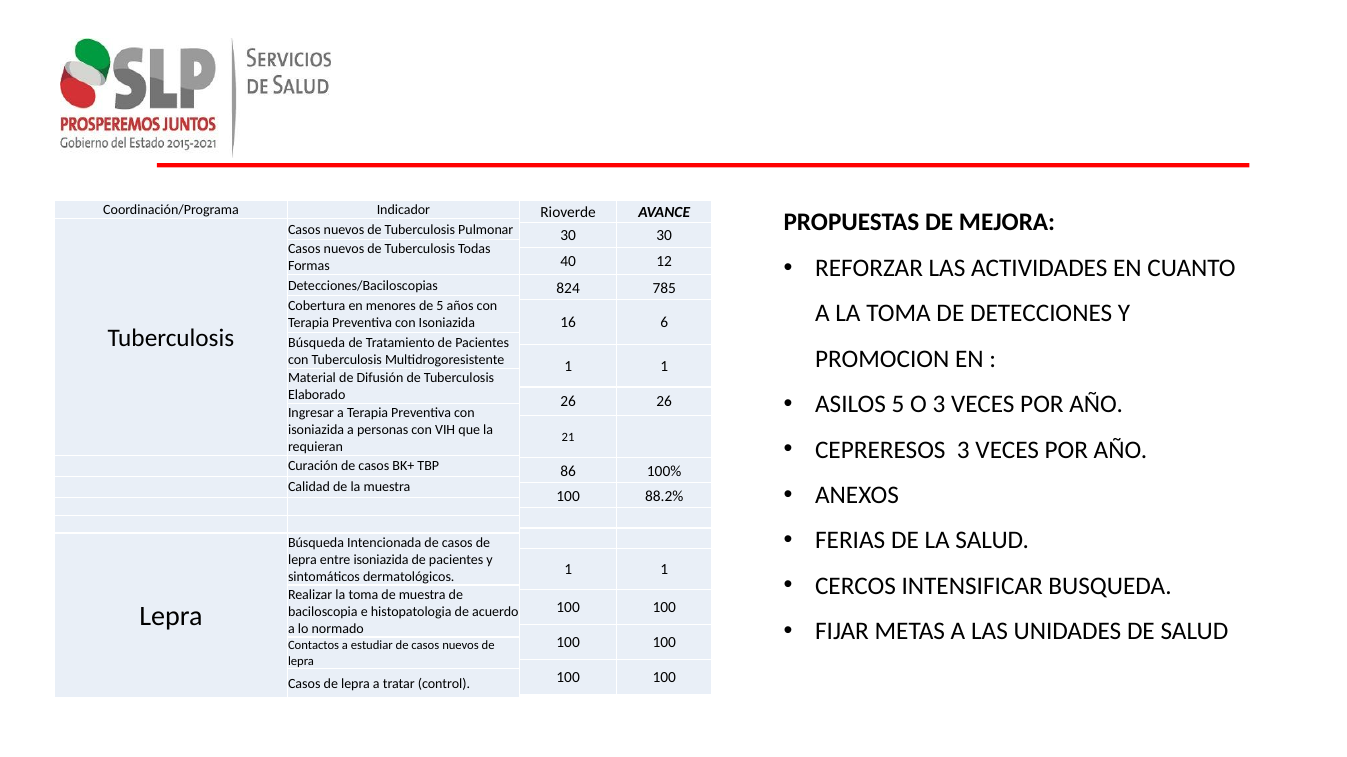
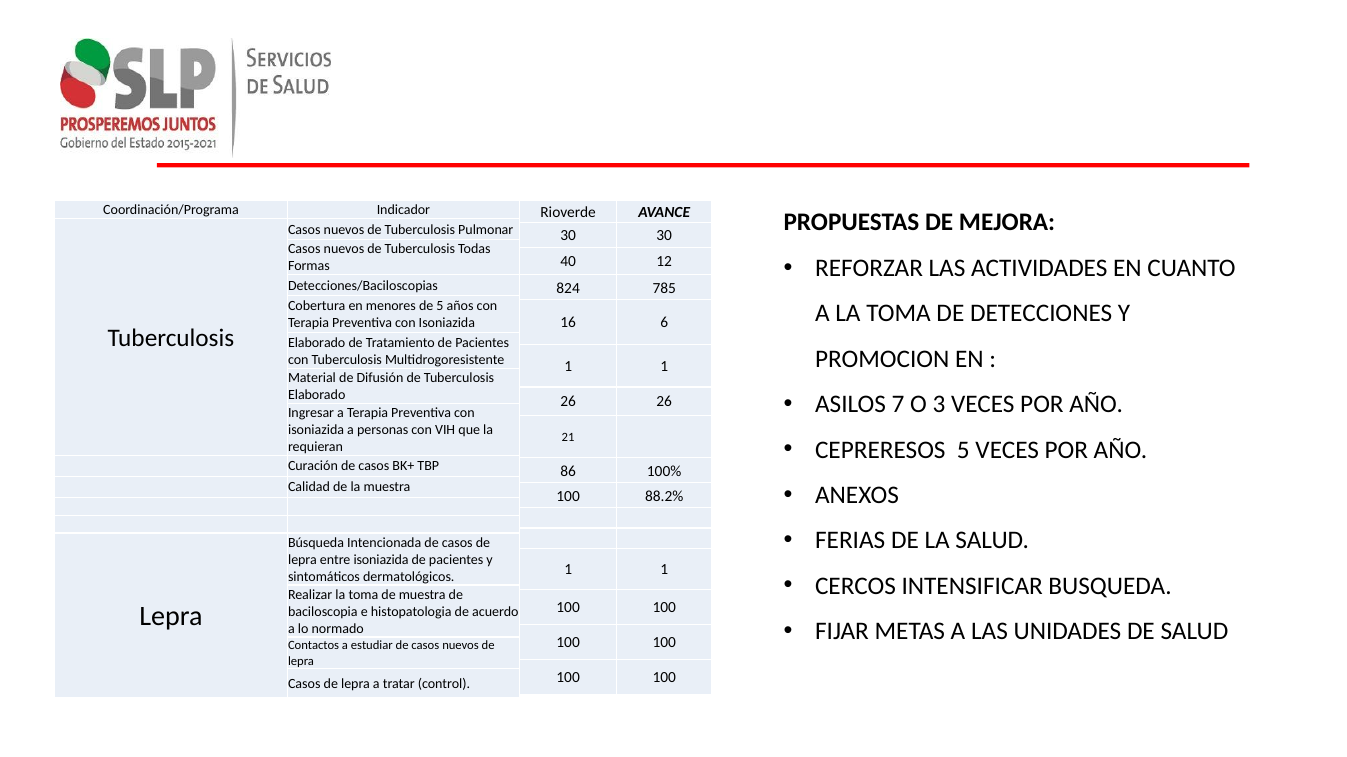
Búsqueda at (317, 343): Búsqueda -> Elaborado
ASILOS 5: 5 -> 7
CEPRERESOS 3: 3 -> 5
